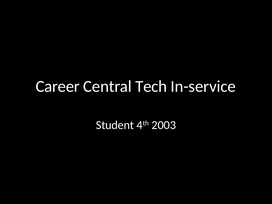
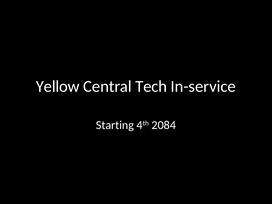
Career: Career -> Yellow
Student: Student -> Starting
2003: 2003 -> 2084
